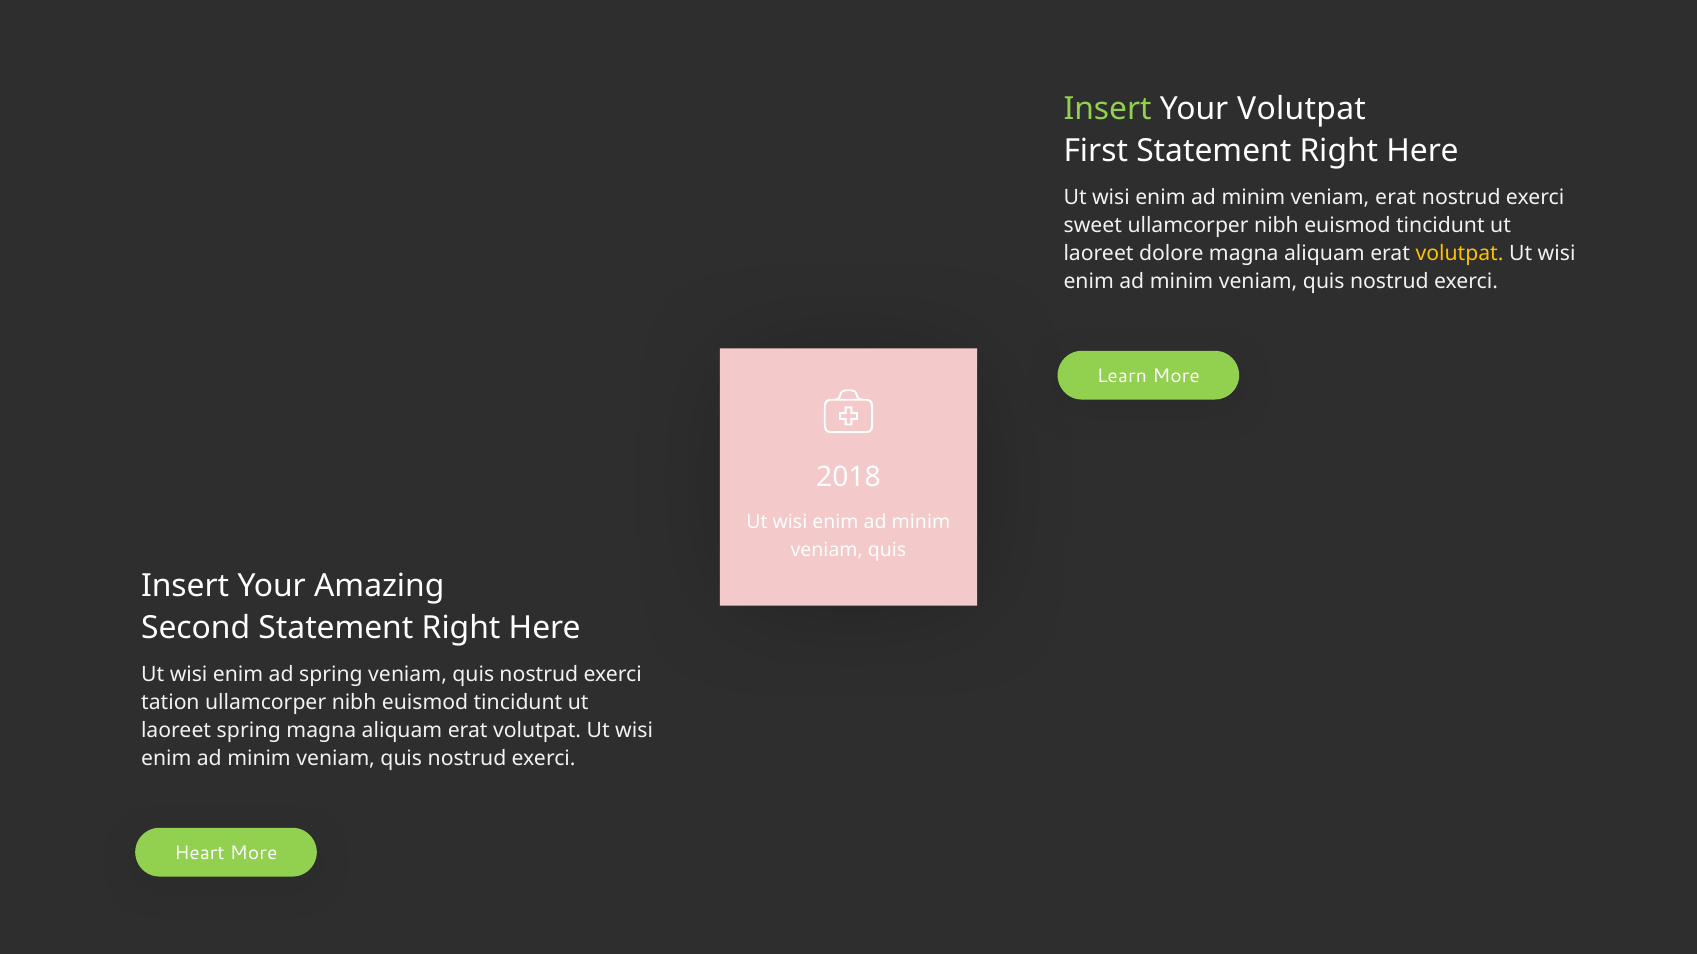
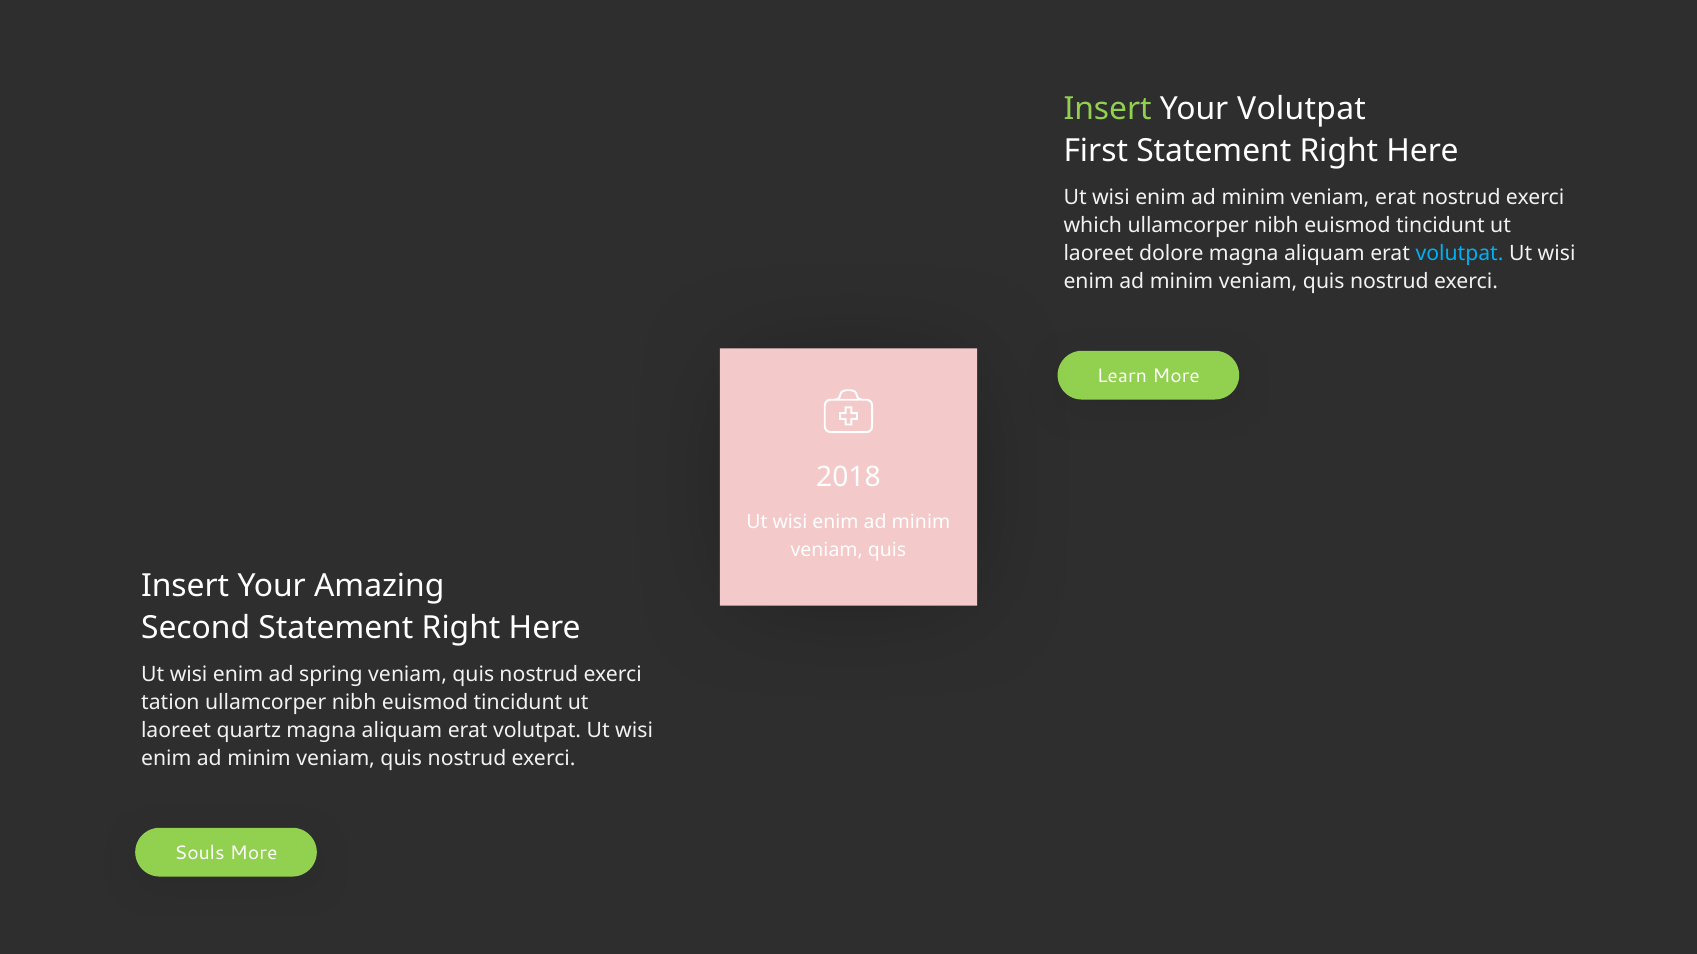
sweet: sweet -> which
volutpat at (1460, 253) colour: yellow -> light blue
laoreet spring: spring -> quartz
Heart: Heart -> Souls
